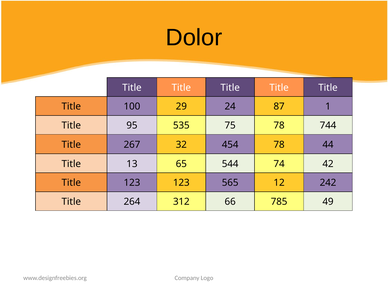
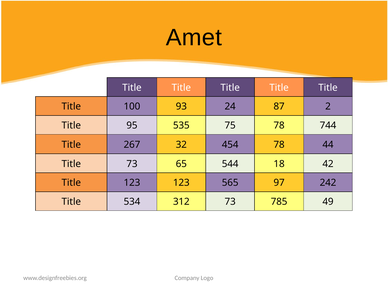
Dolor: Dolor -> Amet
29: 29 -> 93
1: 1 -> 2
Title 13: 13 -> 73
74: 74 -> 18
12: 12 -> 97
264: 264 -> 534
312 66: 66 -> 73
